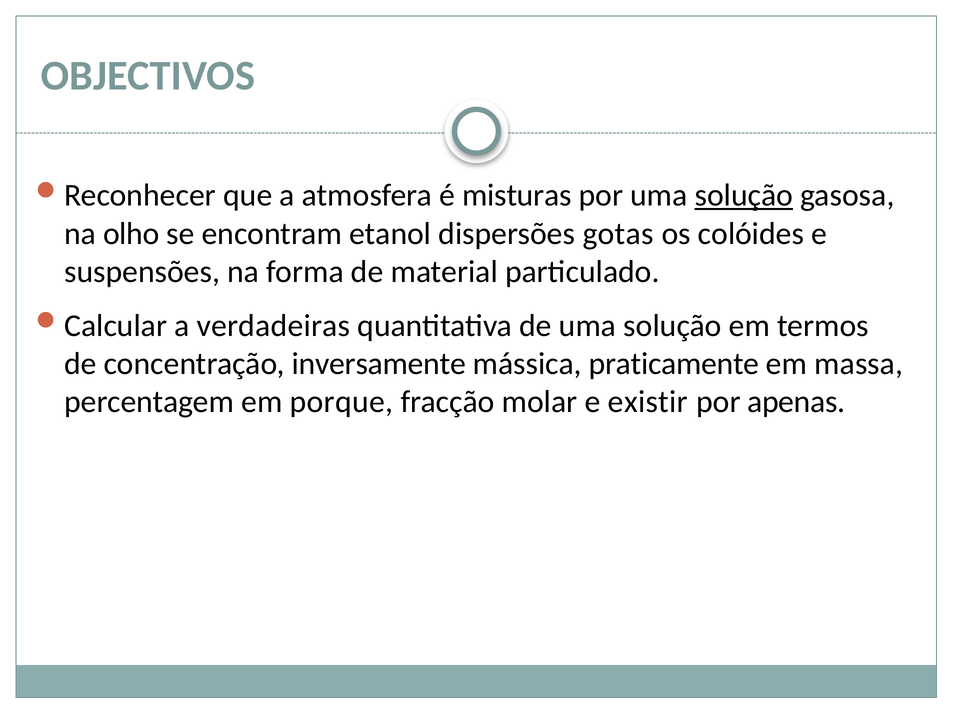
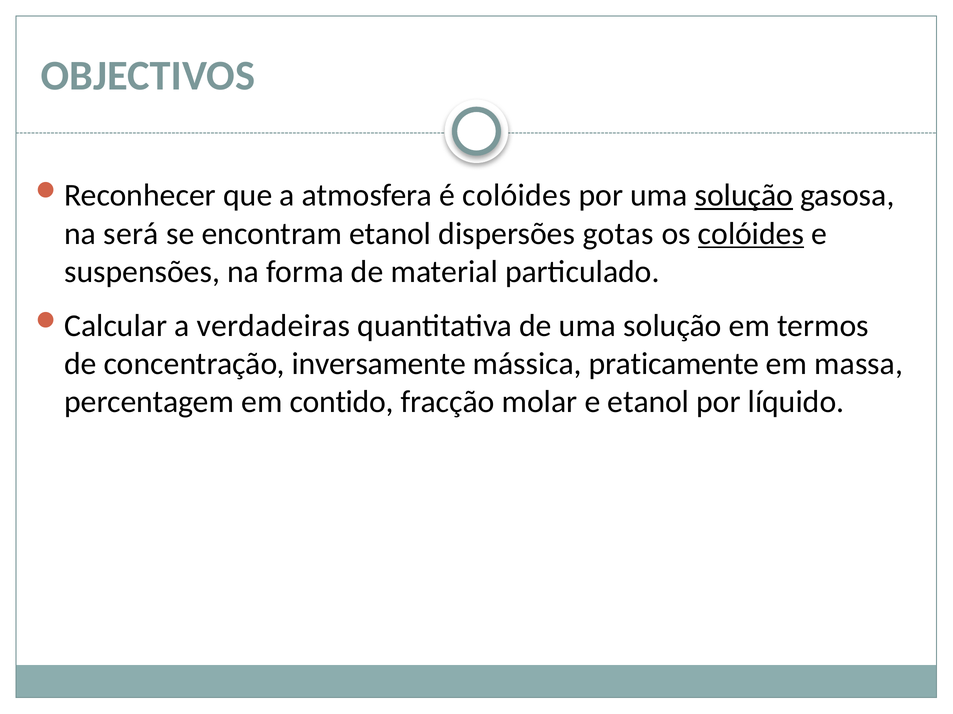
é misturas: misturas -> colóides
olho: olho -> será
colóides at (751, 234) underline: none -> present
porque: porque -> contido
e existir: existir -> etanol
apenas: apenas -> líquido
